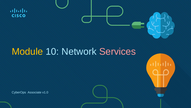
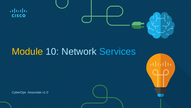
Services colour: pink -> light blue
